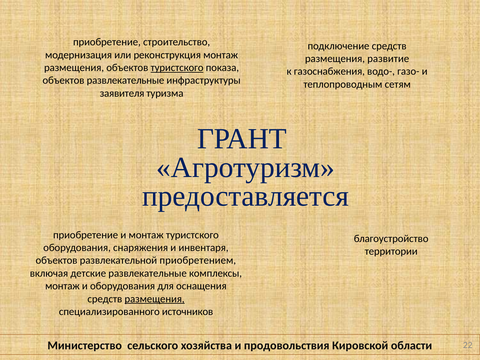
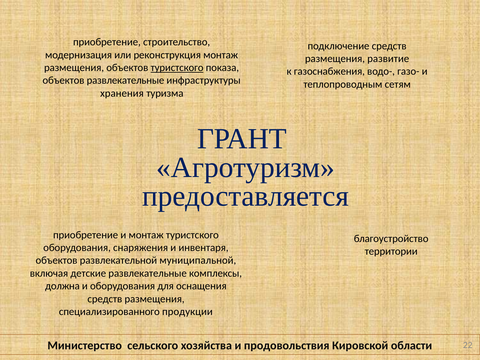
заявителя: заявителя -> хранения
приобретением: приобретением -> муниципальной
монтаж at (62, 286): монтаж -> должна
размещения at (155, 299) underline: present -> none
источников: источников -> продукции
